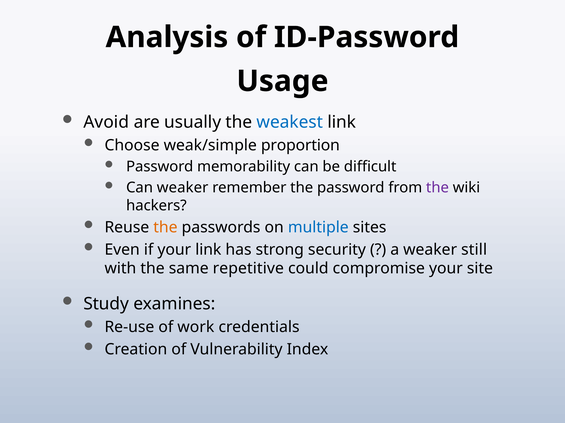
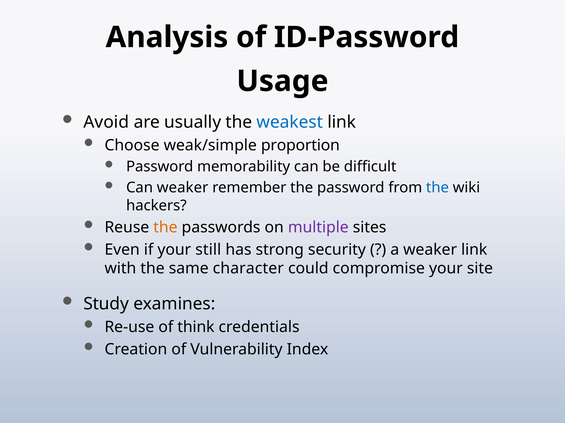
the at (437, 188) colour: purple -> blue
multiple colour: blue -> purple
your link: link -> still
weaker still: still -> link
repetitive: repetitive -> character
work: work -> think
